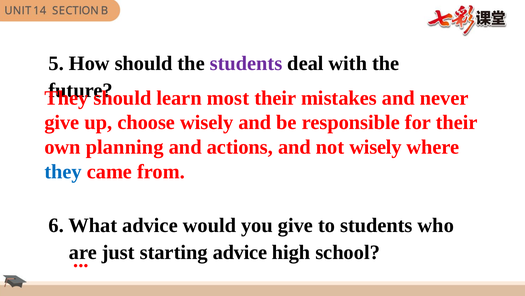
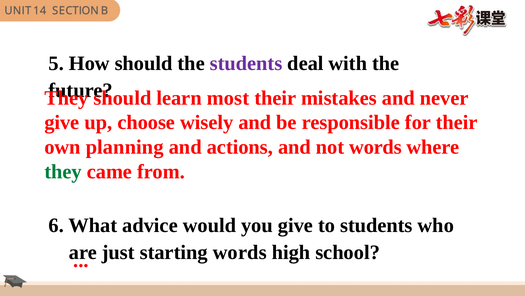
not wisely: wisely -> words
they at (63, 171) colour: blue -> green
starting advice: advice -> words
